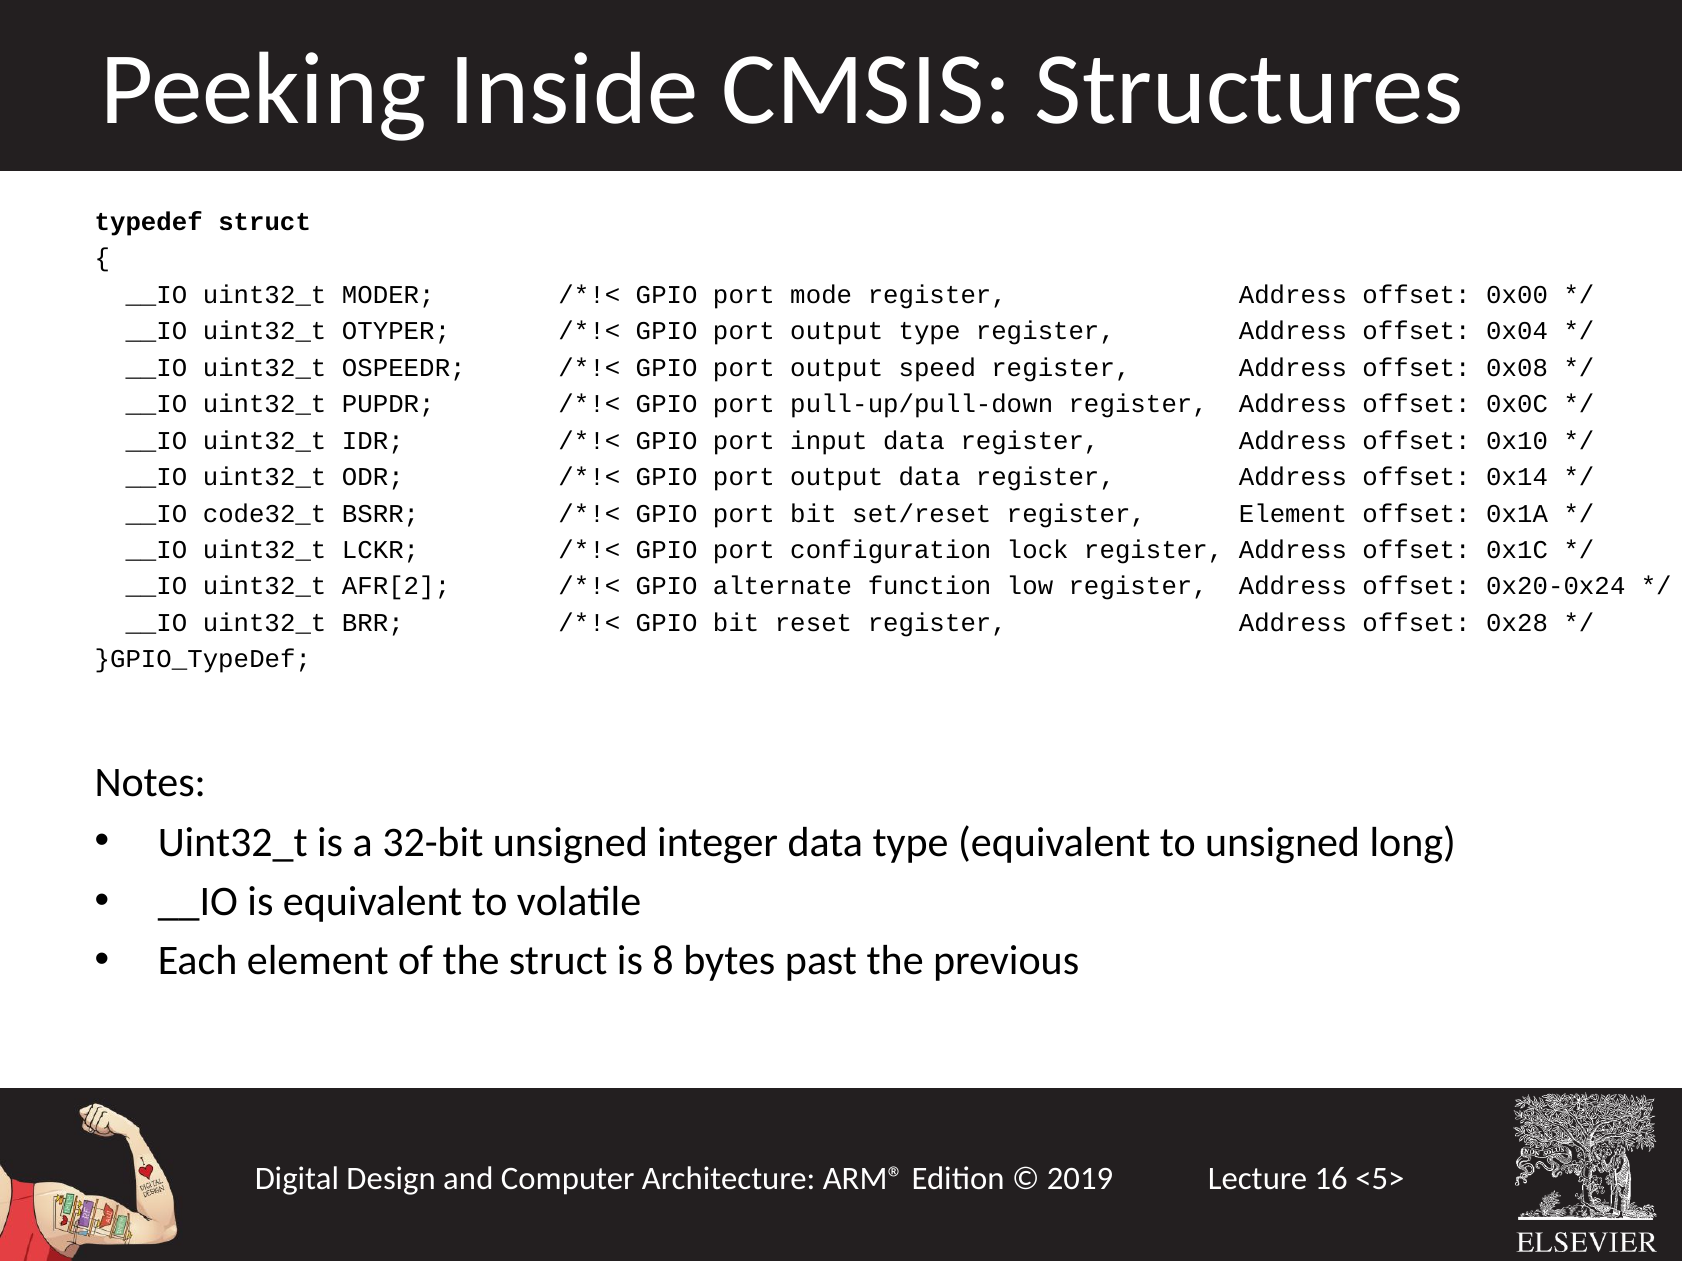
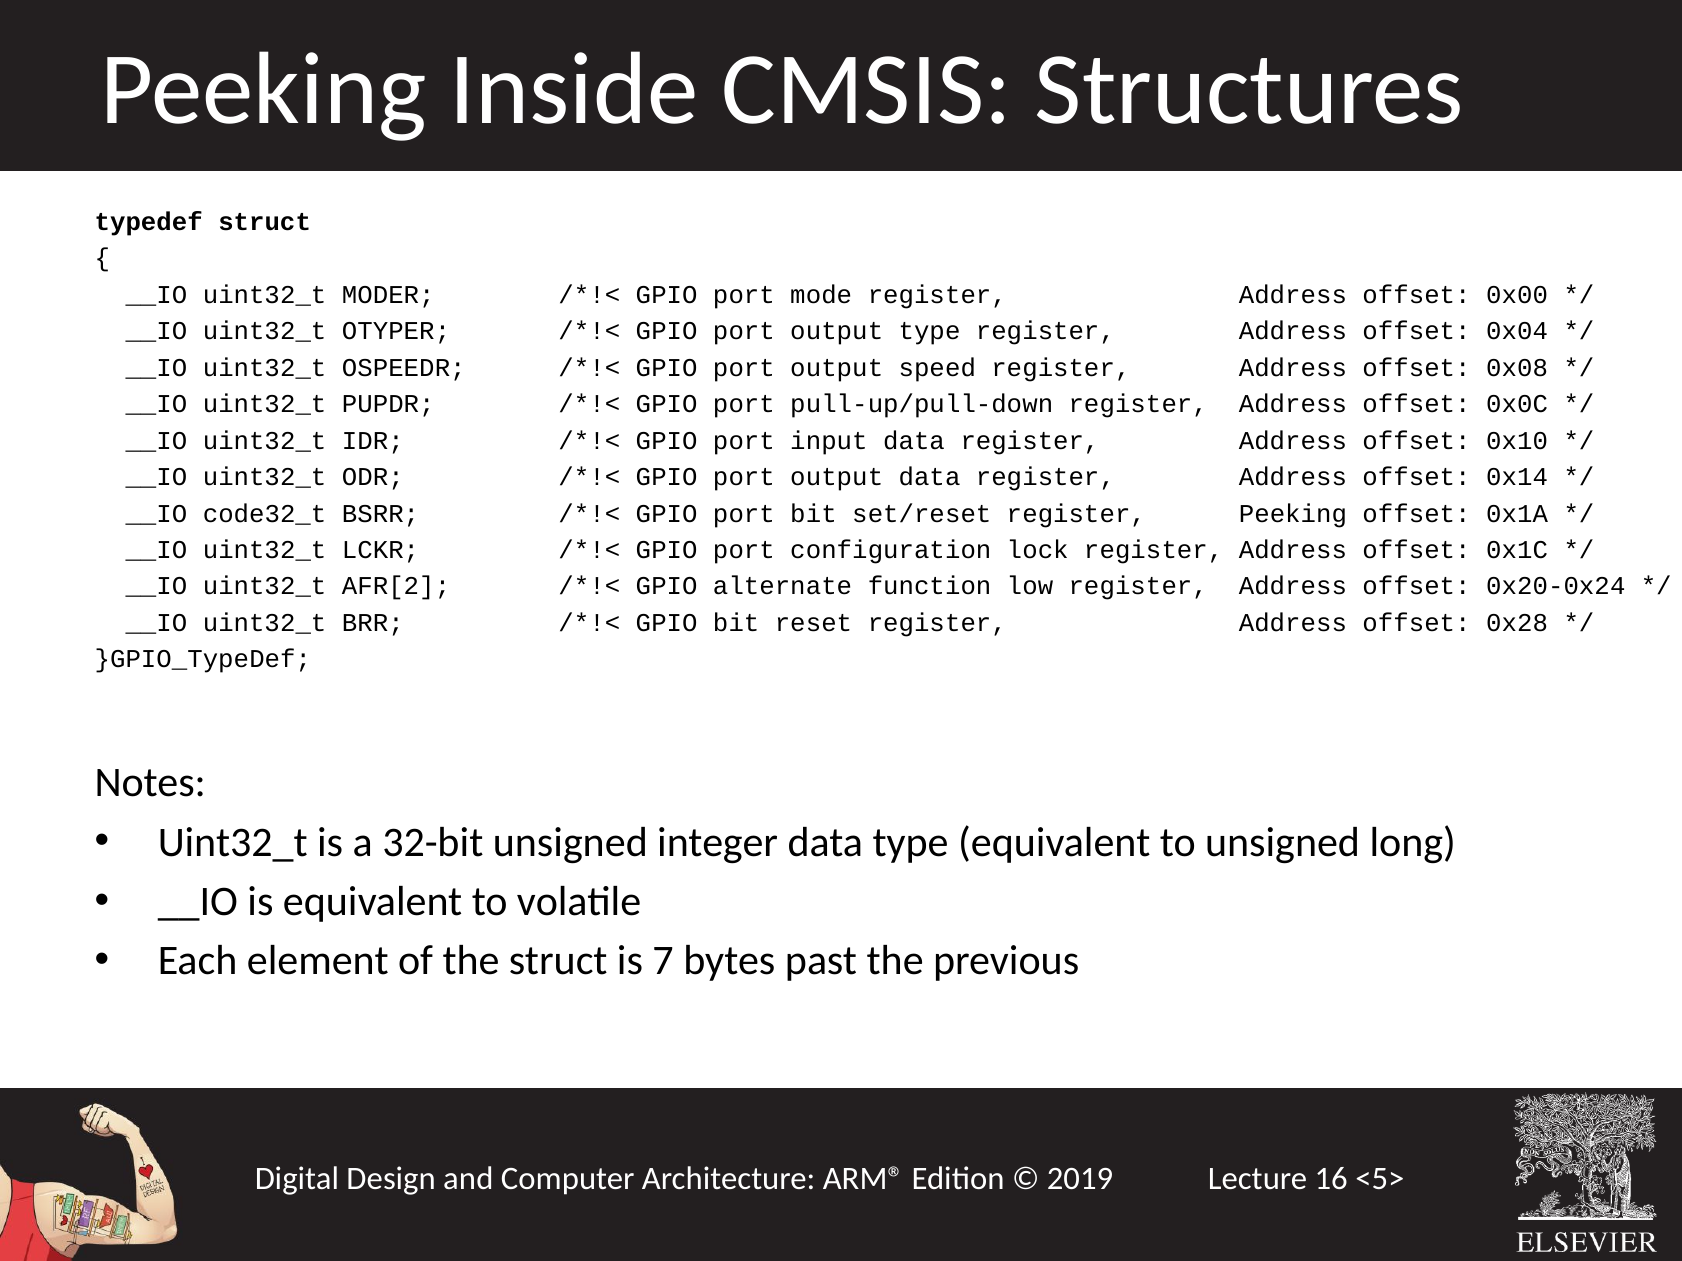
register Element: Element -> Peeking
8: 8 -> 7
